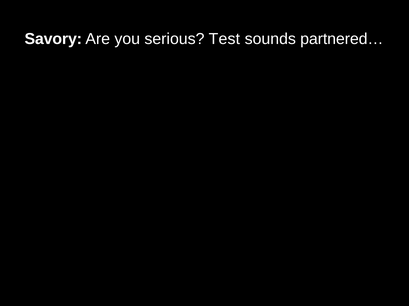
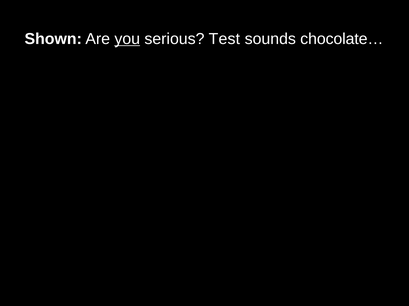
Savory: Savory -> Shown
you underline: none -> present
partnered…: partnered… -> chocolate…
